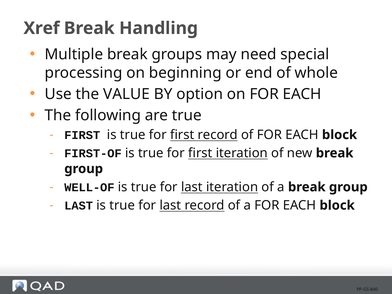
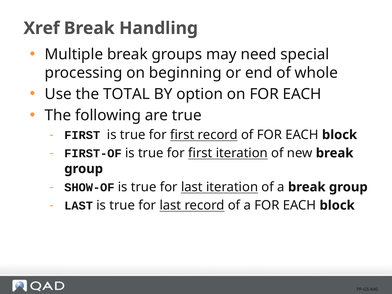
VALUE: VALUE -> TOTAL
WELL-OF: WELL-OF -> SHOW-OF
